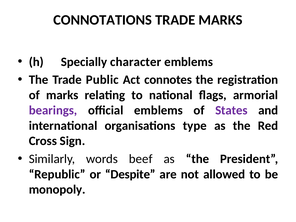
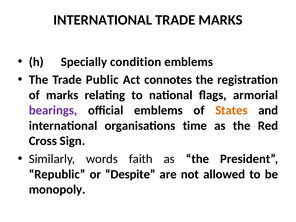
CONNOTATIONS at (103, 20): CONNOTATIONS -> INTERNATIONAL
character: character -> condition
States colour: purple -> orange
type: type -> time
beef: beef -> faith
